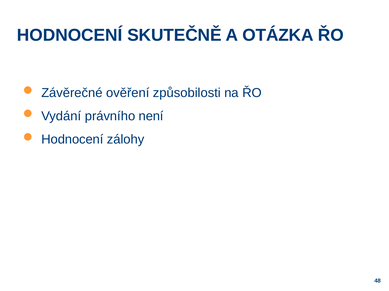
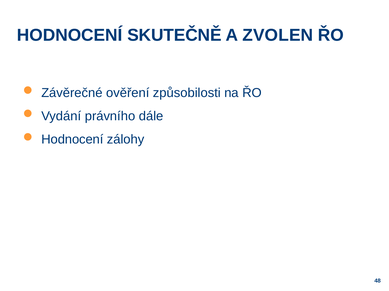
OTÁZKA: OTÁZKA -> ZVOLEN
není: není -> dále
